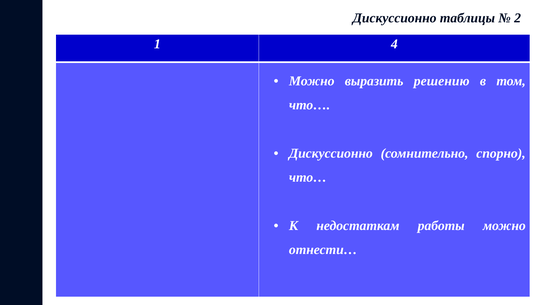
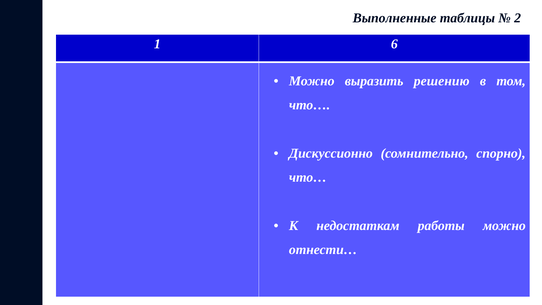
Дискуссионно at (395, 18): Дискуссионно -> Выполненные
4: 4 -> 6
